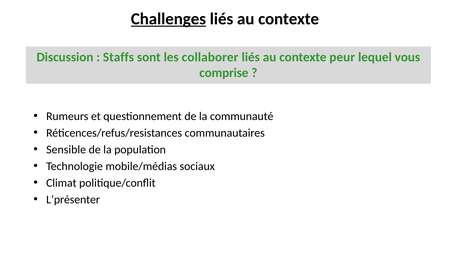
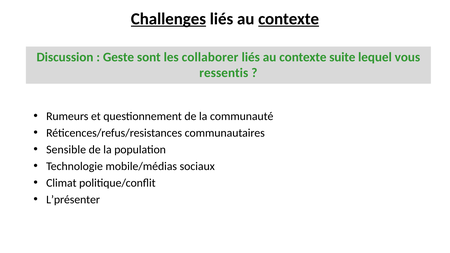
contexte at (289, 19) underline: none -> present
Staffs: Staffs -> Geste
peur: peur -> suite
comprise: comprise -> ressentis
